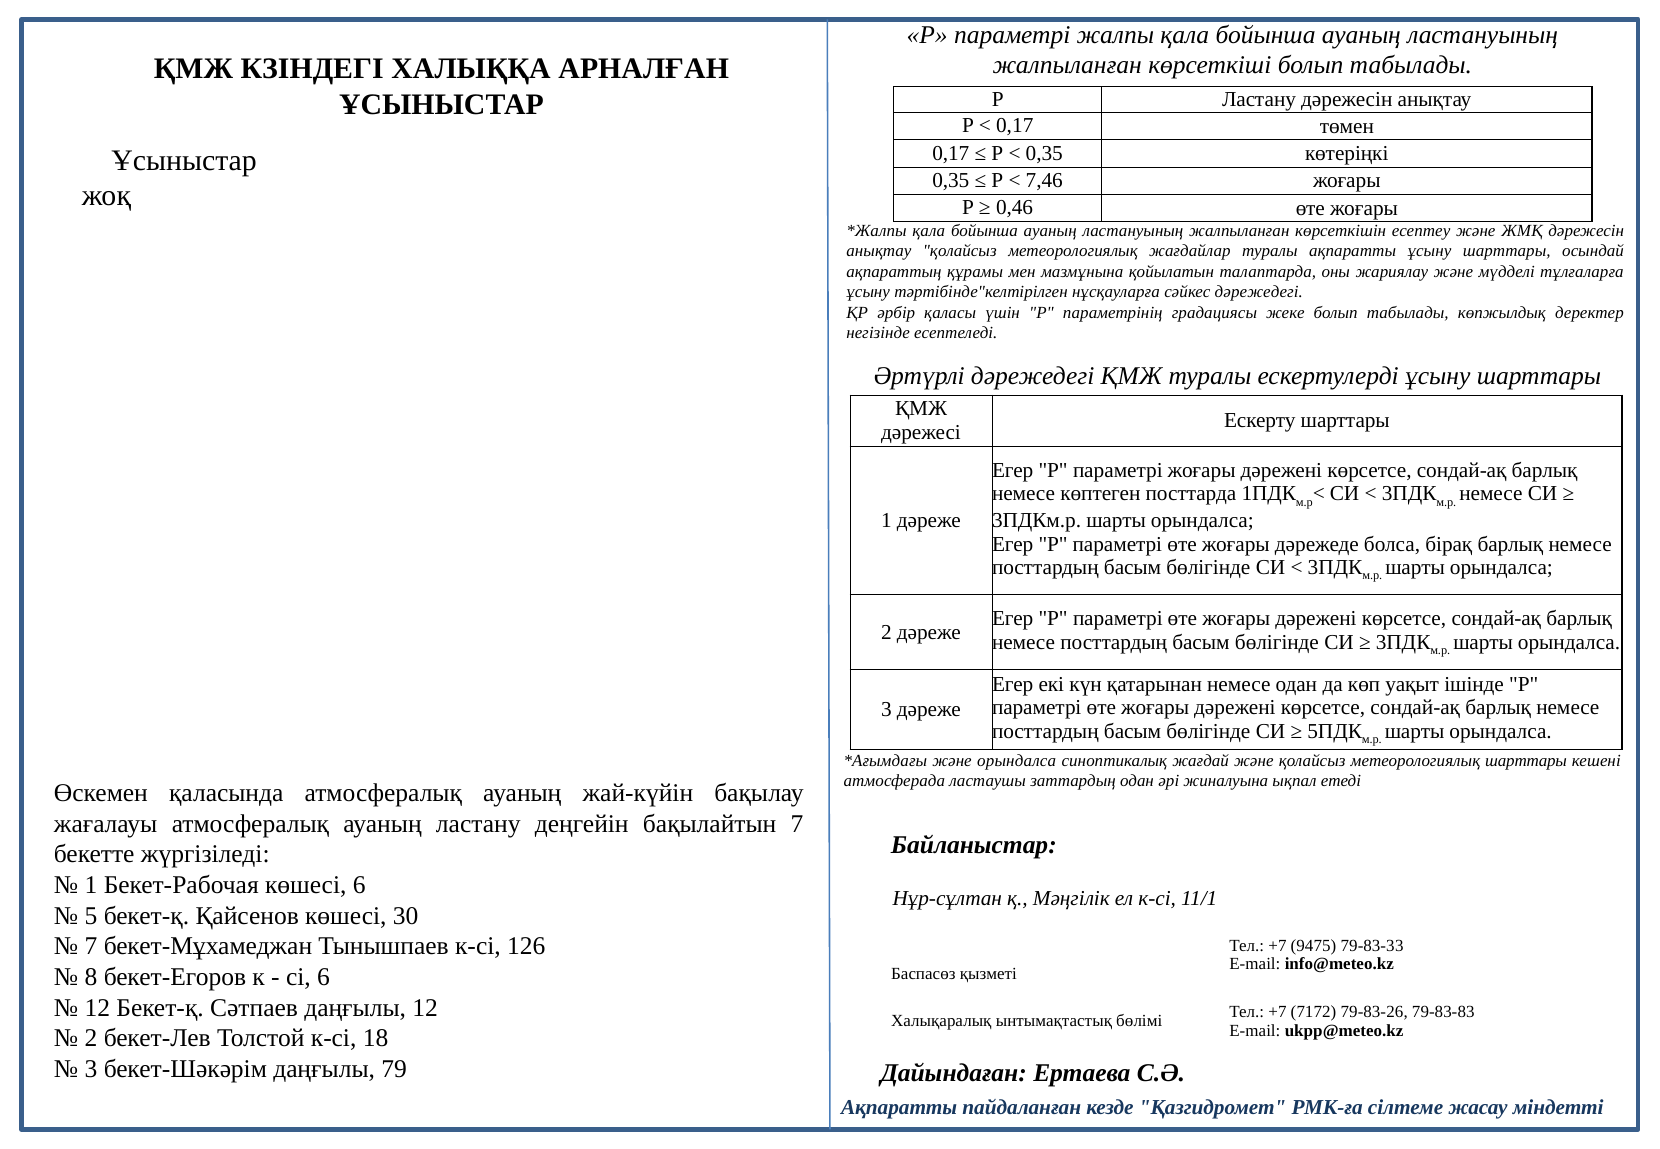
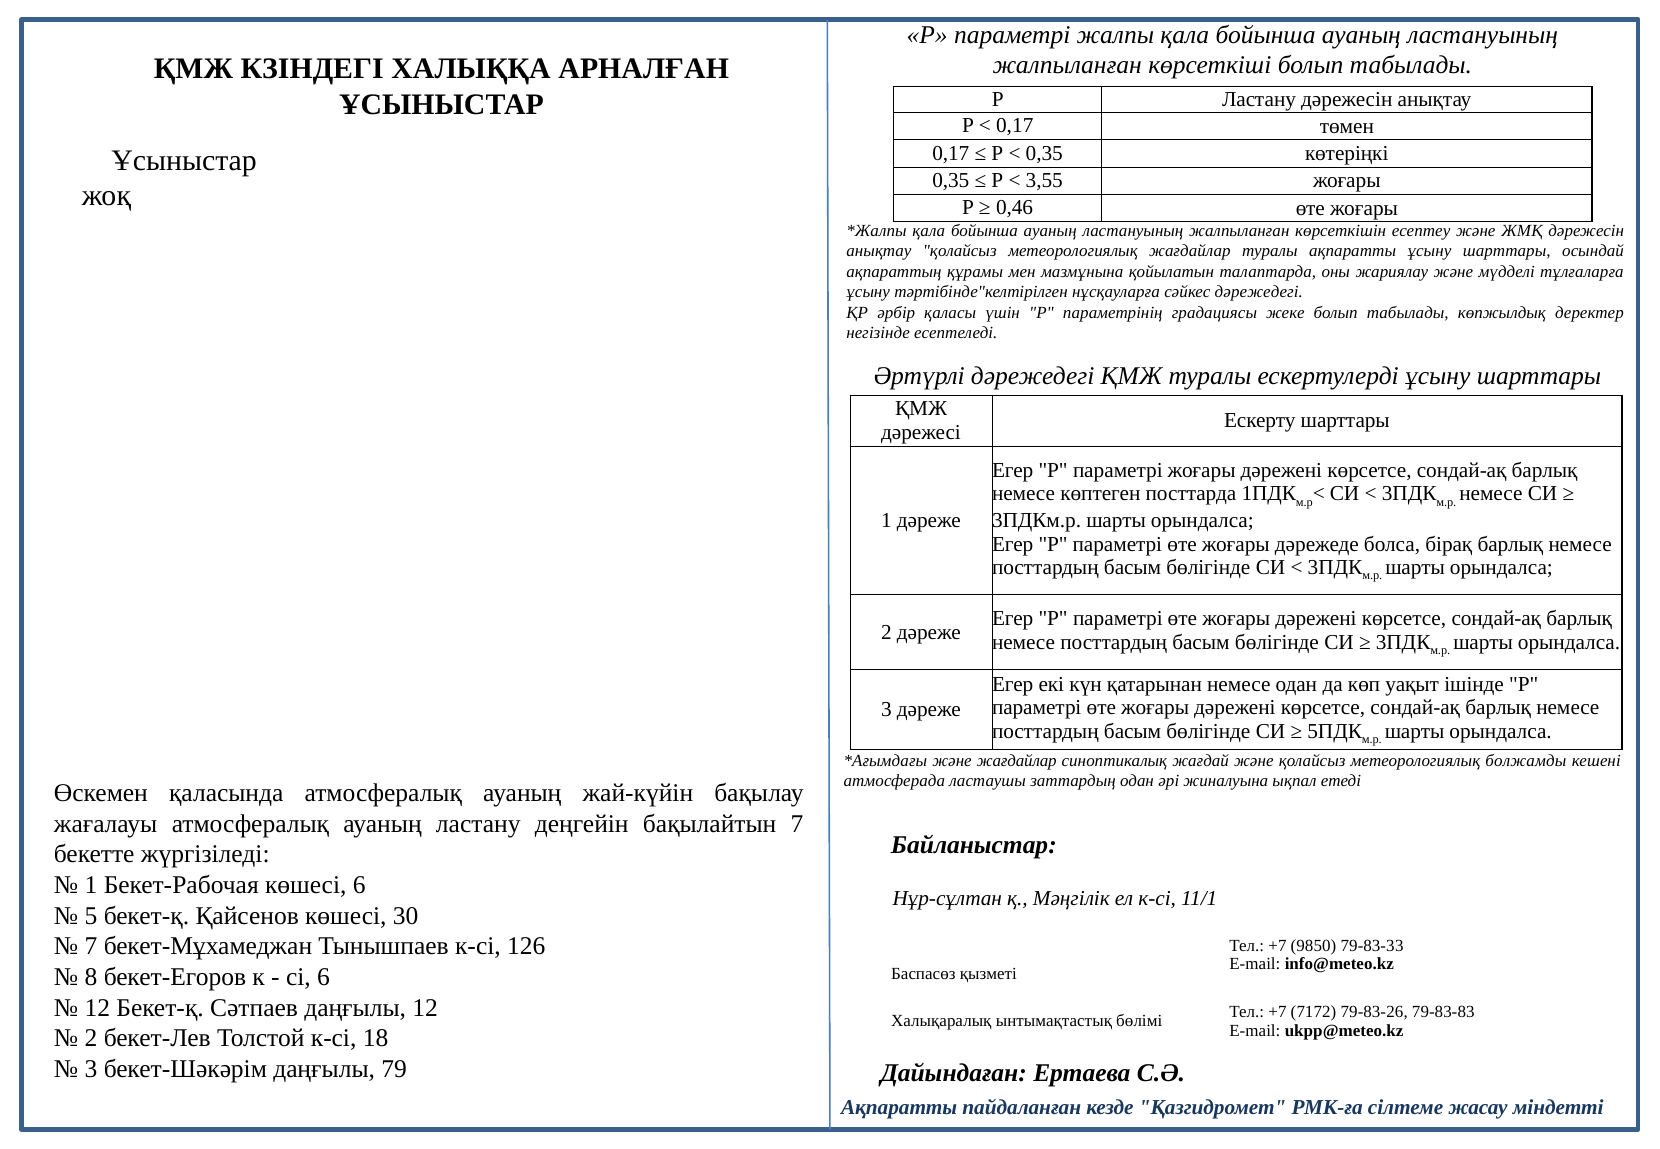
7,46: 7,46 -> 3,55
және орындалса: орындалса -> жағдайлар
метеорологиялық шарттары: шарттары -> болжамды
9475: 9475 -> 9850
